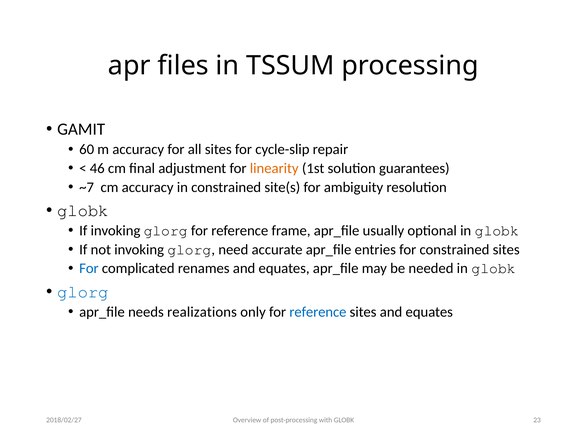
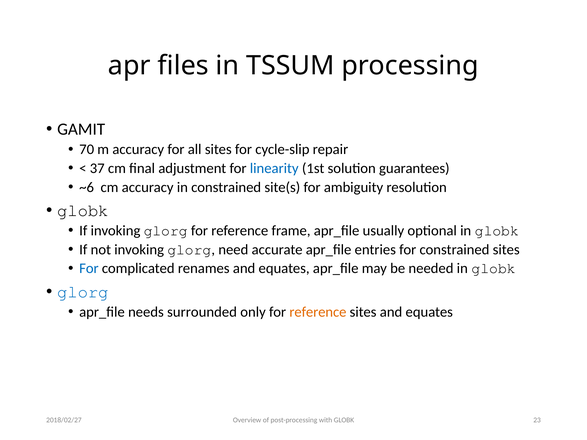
60: 60 -> 70
46: 46 -> 37
linearity colour: orange -> blue
~7: ~7 -> ~6
realizations: realizations -> surrounded
reference at (318, 312) colour: blue -> orange
